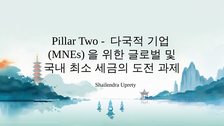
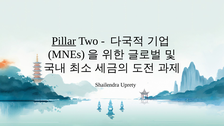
Pillar underline: none -> present
